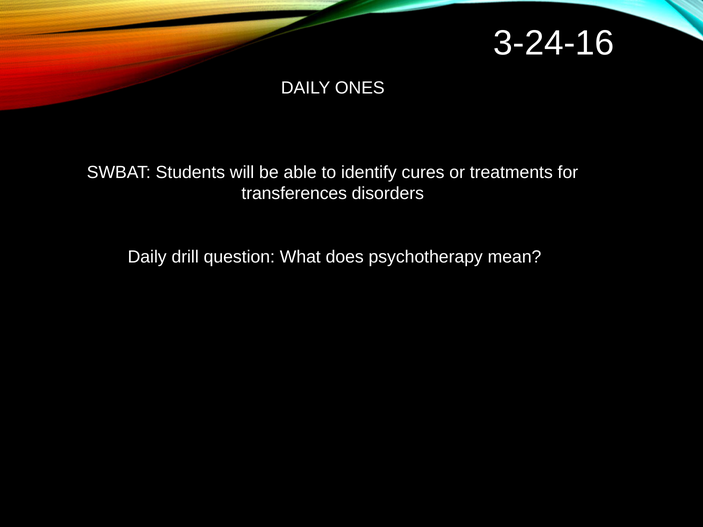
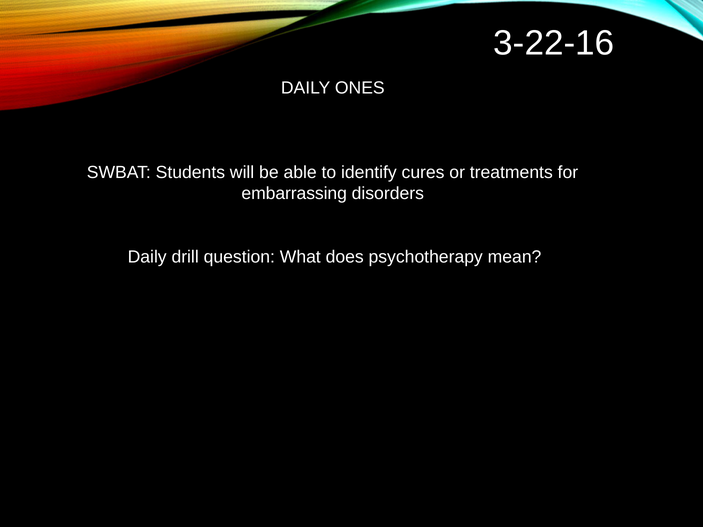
3-24-16: 3-24-16 -> 3-22-16
transferences: transferences -> embarrassing
